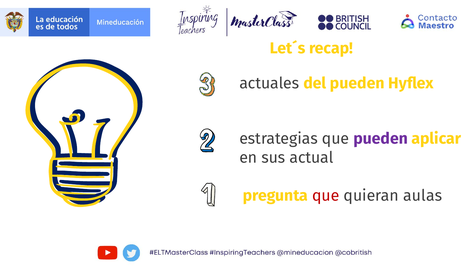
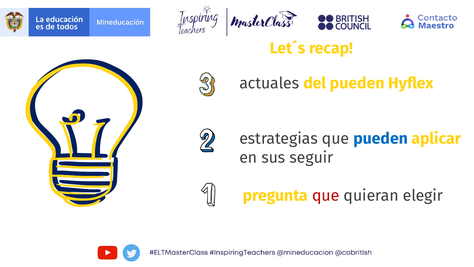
pueden at (381, 138) colour: purple -> blue
actual: actual -> seguir
aulas: aulas -> elegir
